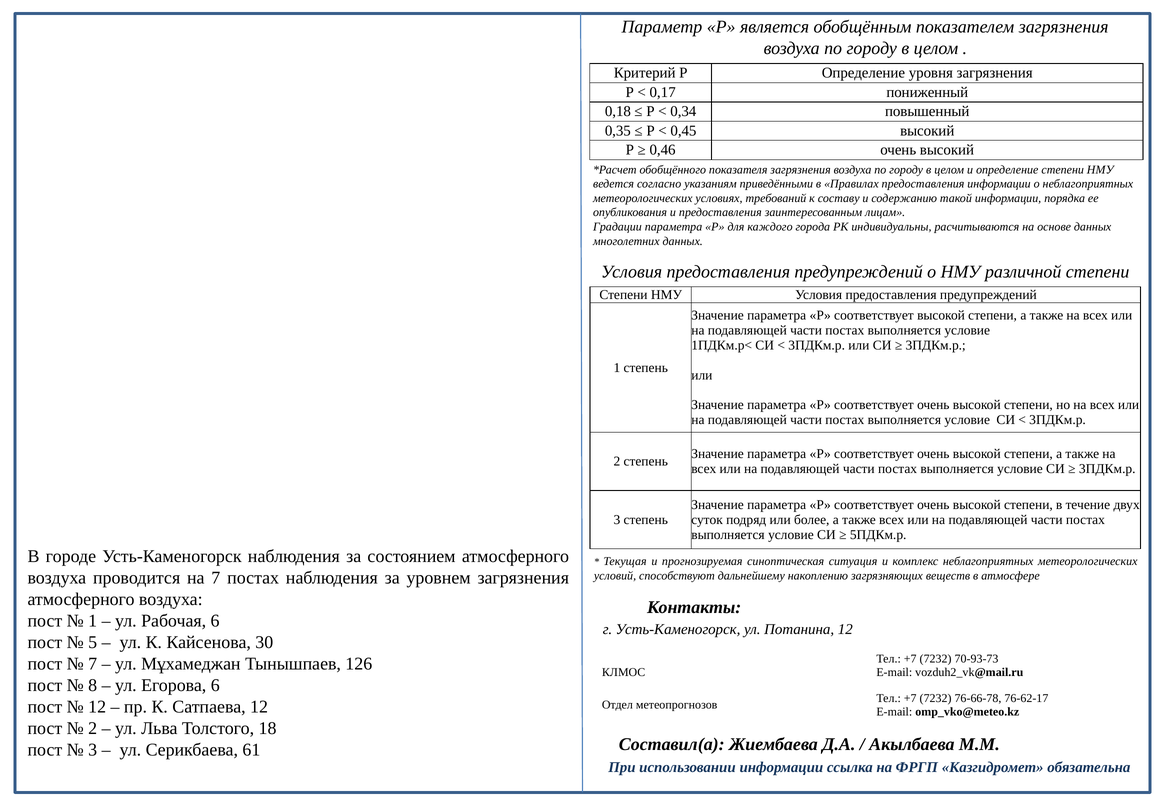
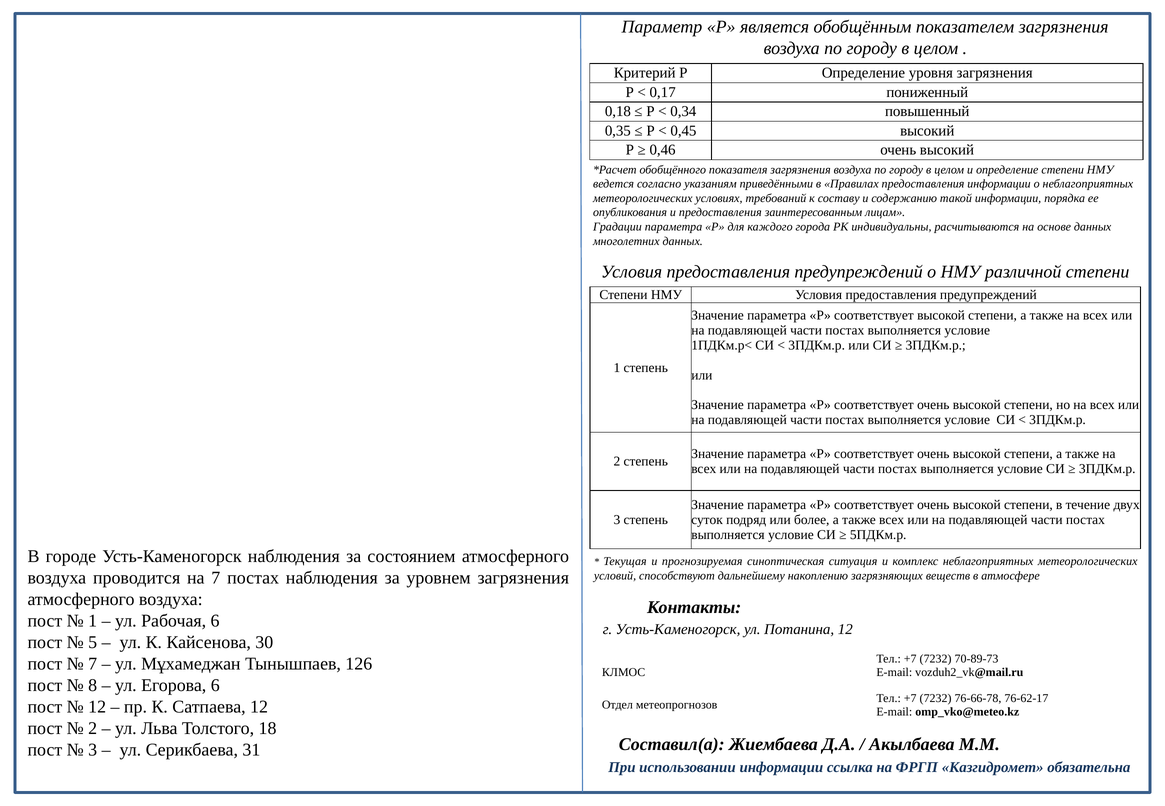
70-93-73: 70-93-73 -> 70-89-73
61: 61 -> 31
